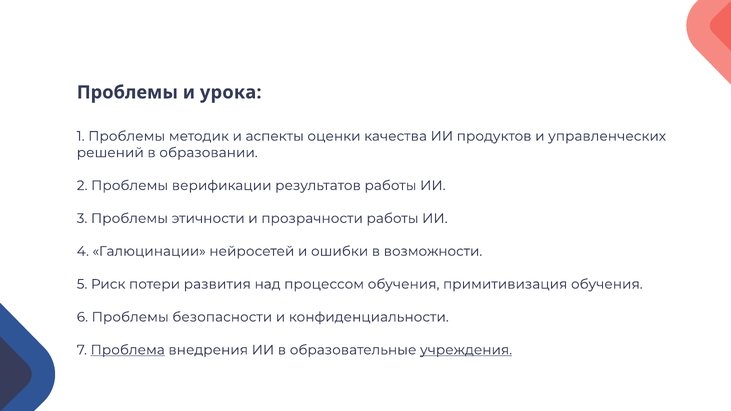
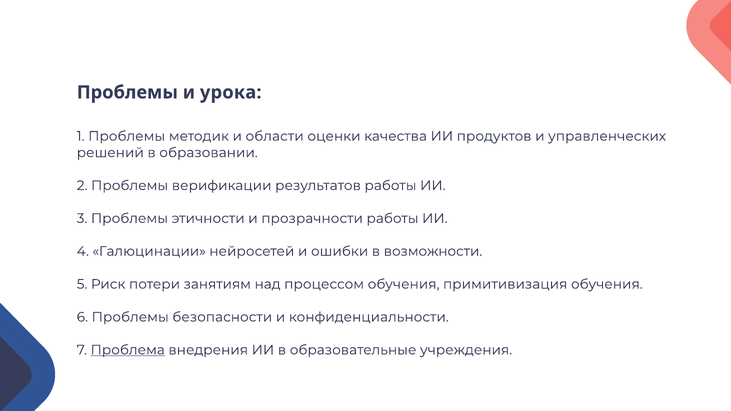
аспекты: аспекты -> области
развития: развития -> занятиям
учреждения underline: present -> none
